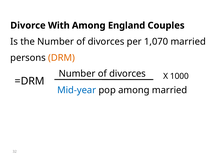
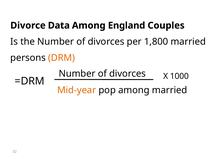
With: With -> Data
1,070: 1,070 -> 1,800
Mid-year colour: blue -> orange
